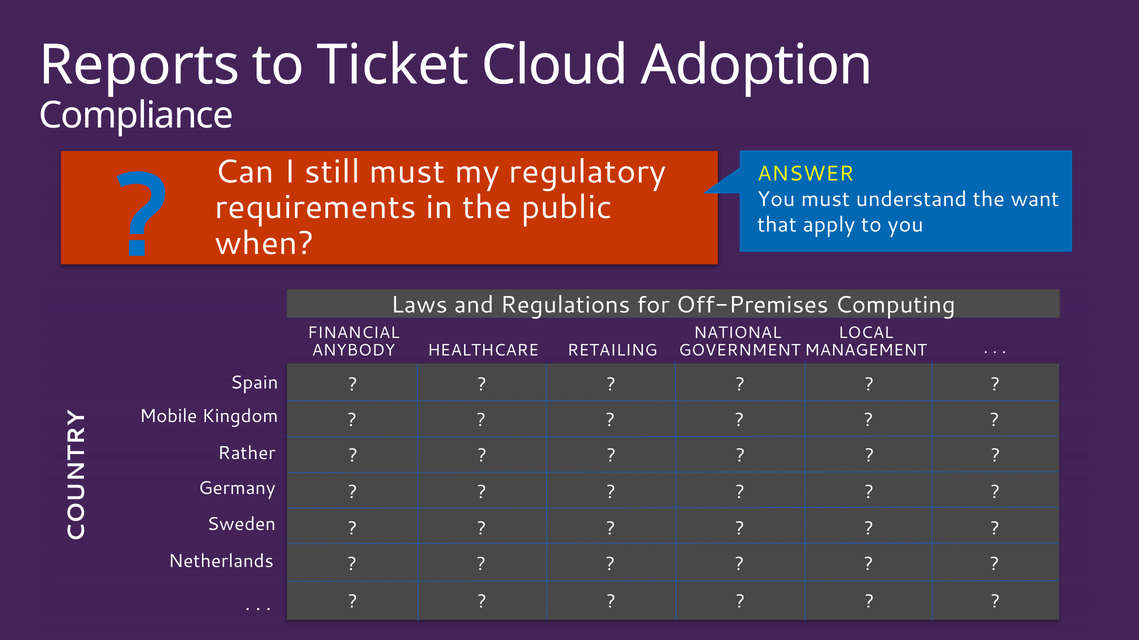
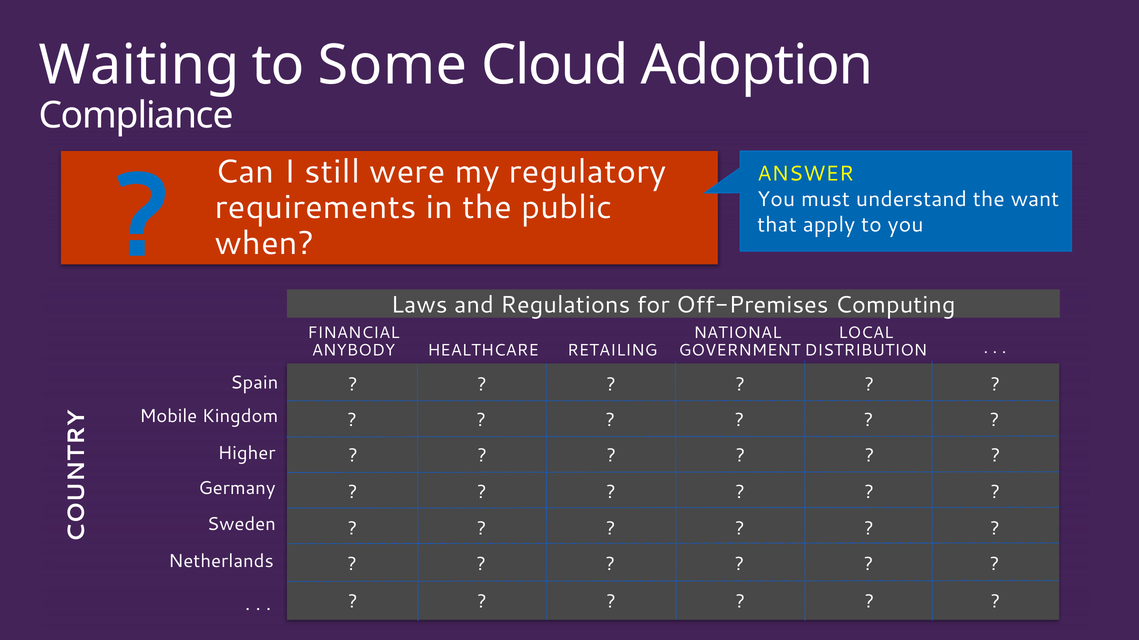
Reports: Reports -> Waiting
Ticket: Ticket -> Some
still must: must -> were
MANAGEMENT: MANAGEMENT -> DISTRIBUTION
Rather: Rather -> Higher
